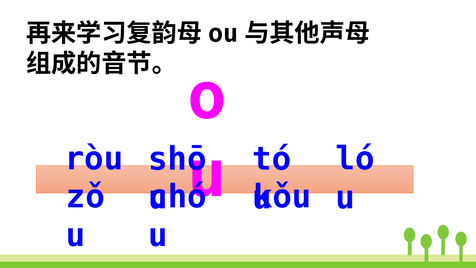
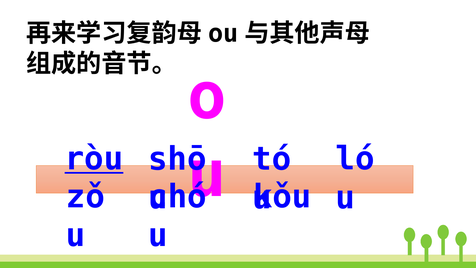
ròu underline: none -> present
